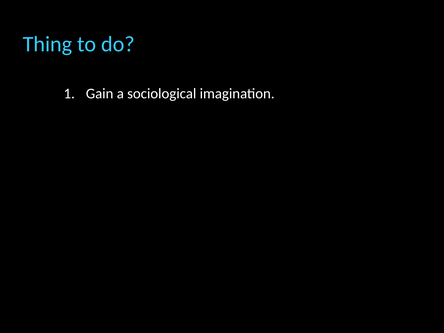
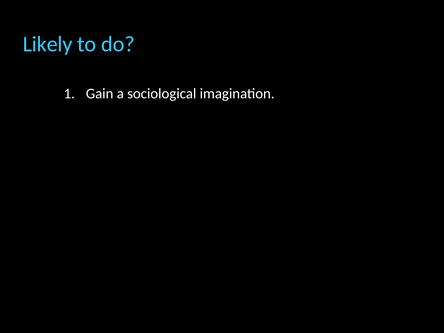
Thing: Thing -> Likely
